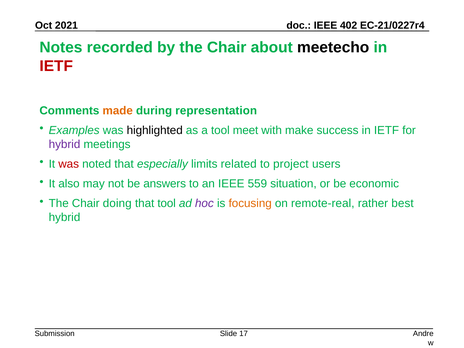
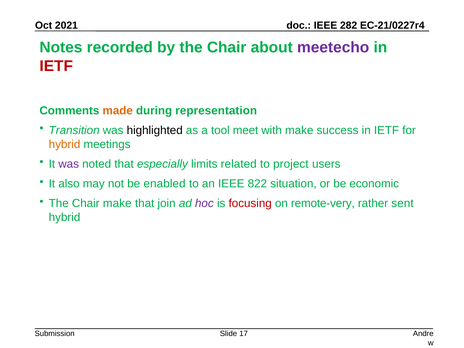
402: 402 -> 282
meetecho colour: black -> purple
Examples: Examples -> Transition
hybrid at (65, 144) colour: purple -> orange
was at (69, 164) colour: red -> purple
answers: answers -> enabled
559: 559 -> 822
Chair doing: doing -> make
that tool: tool -> join
focusing colour: orange -> red
remote-real: remote-real -> remote-very
best: best -> sent
